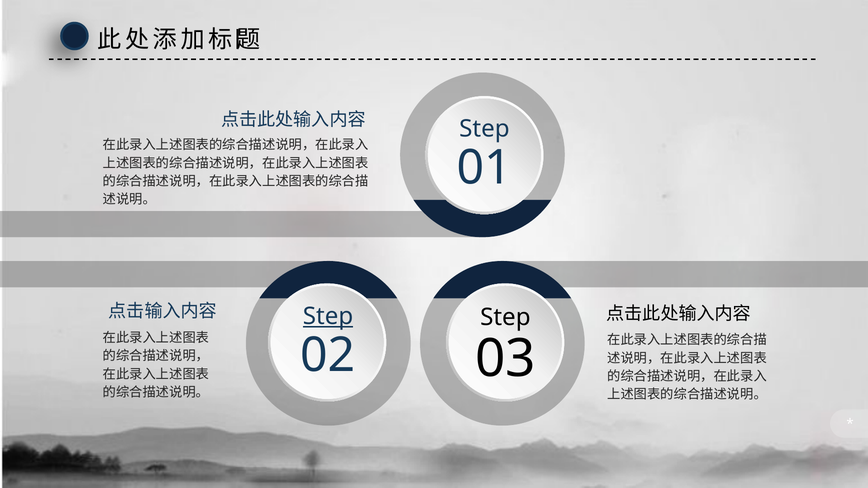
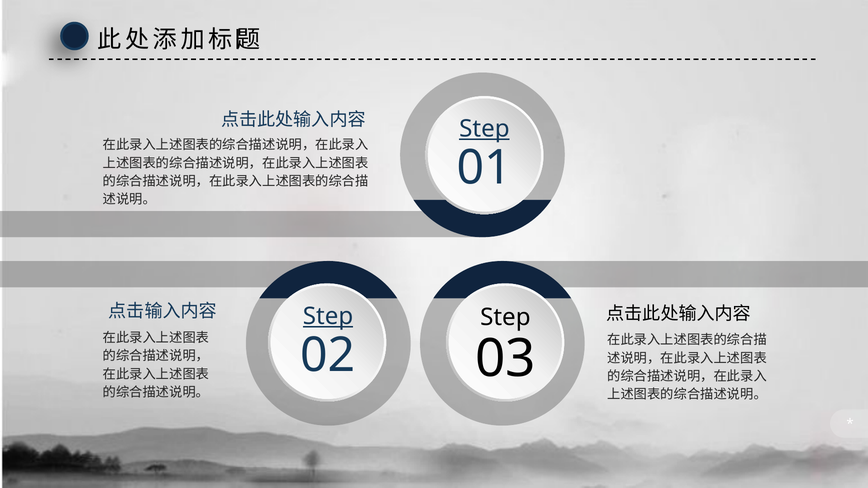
Step at (484, 129) underline: none -> present
